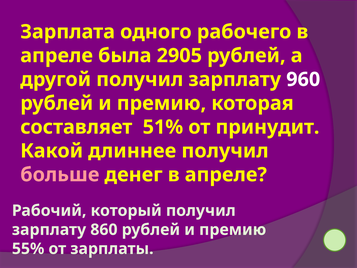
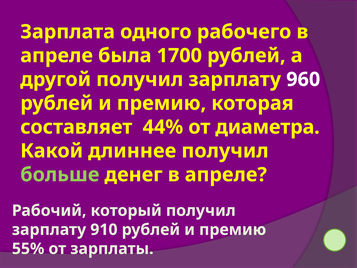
2905: 2905 -> 1700
51%: 51% -> 44%
принудит: принудит -> диаметра
больше colour: pink -> light green
860: 860 -> 910
